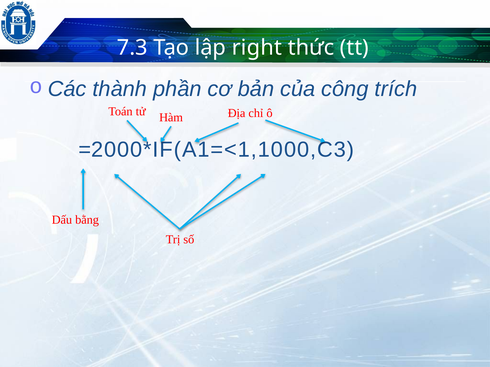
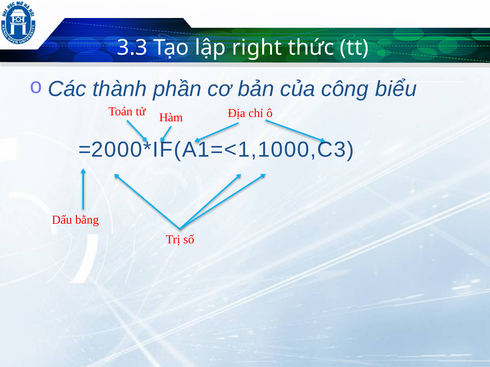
7.3: 7.3 -> 3.3
trích: trích -> biểu
